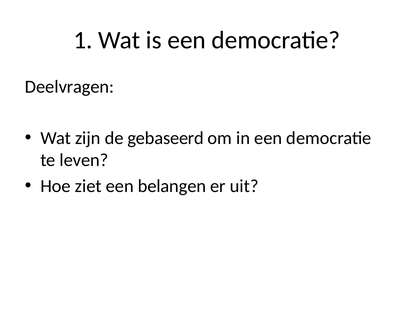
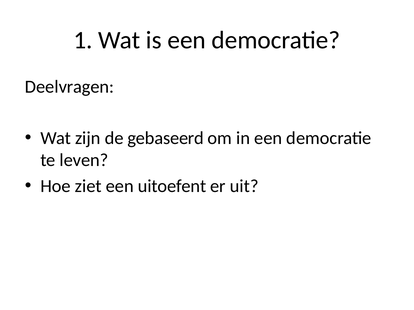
belangen: belangen -> uitoefent
